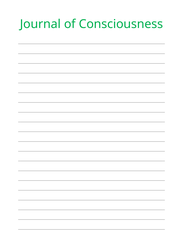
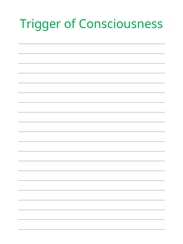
Journal: Journal -> Trigger
